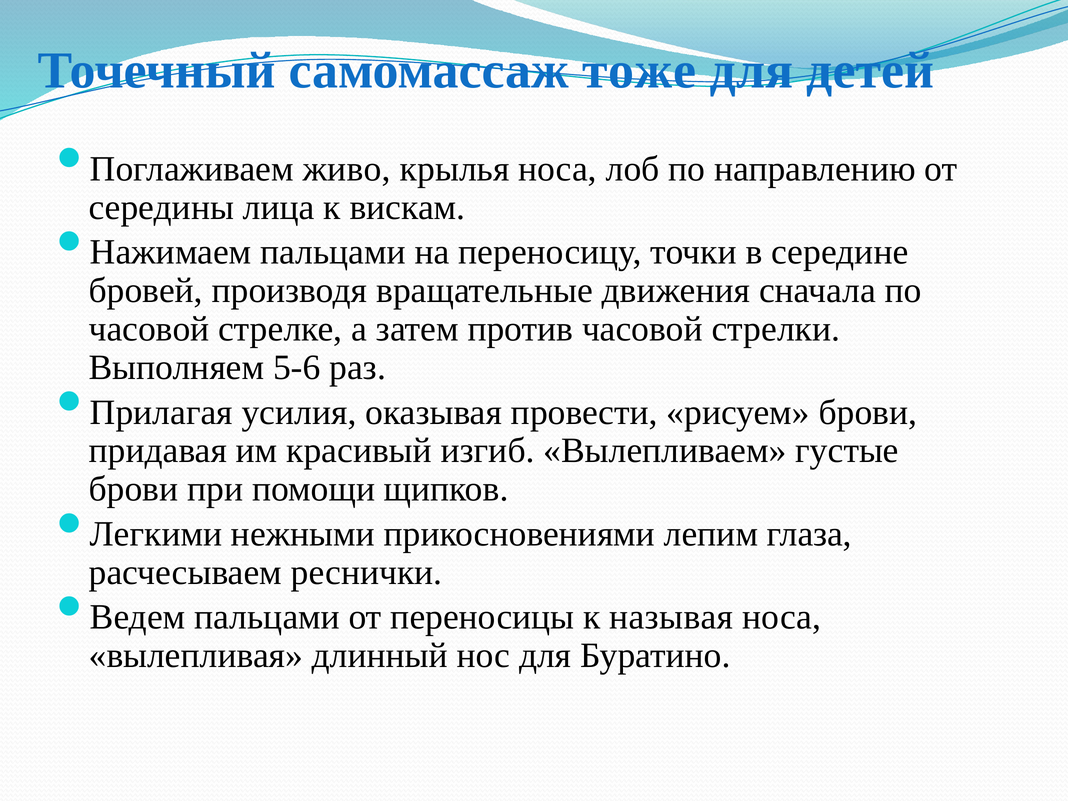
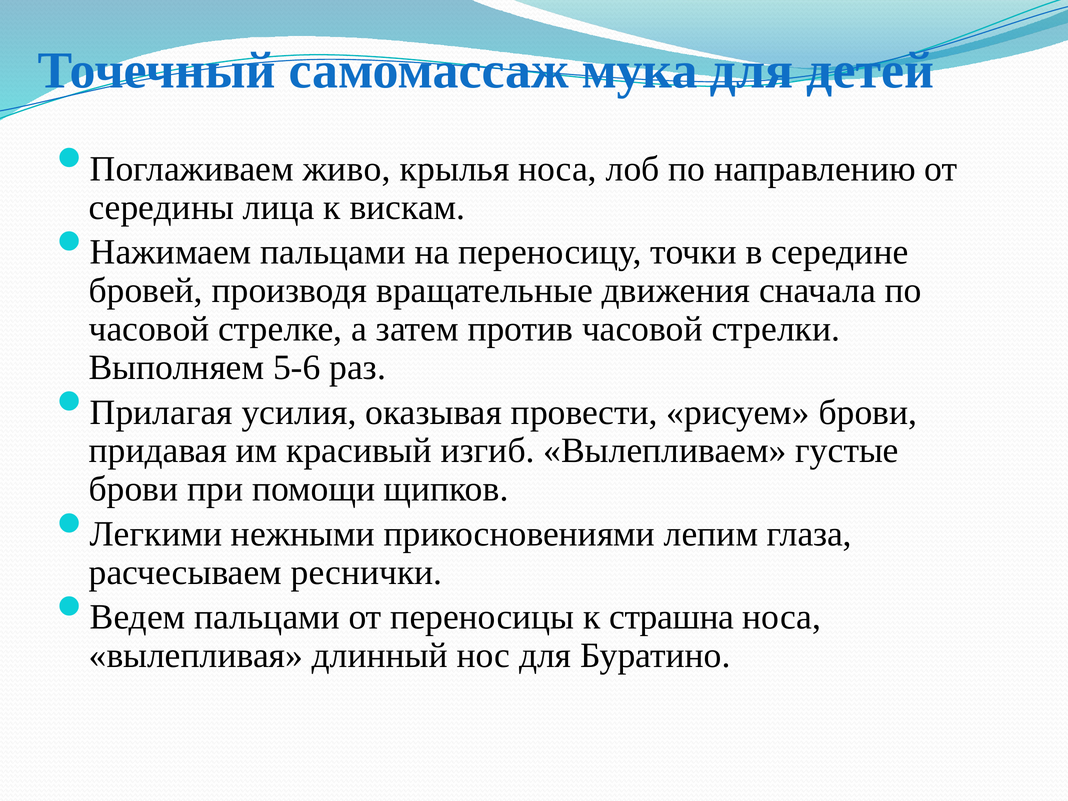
тоже: тоже -> мука
называя: называя -> страшна
